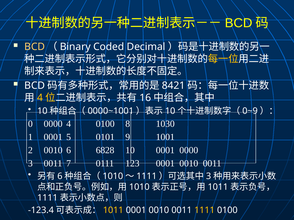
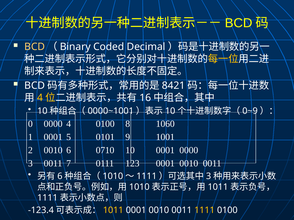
1030: 1030 -> 1060
6828: 6828 -> 0710
